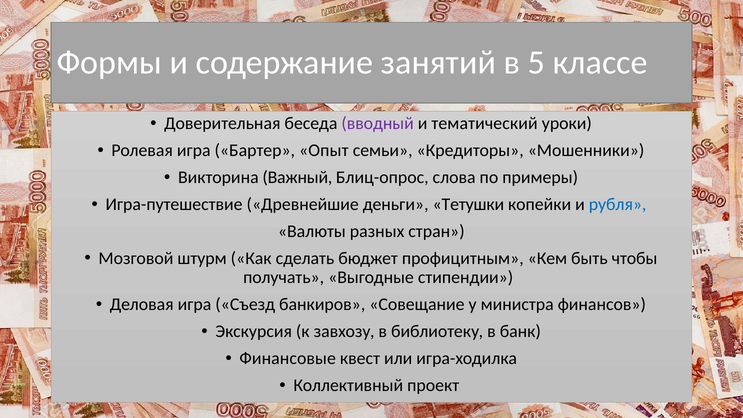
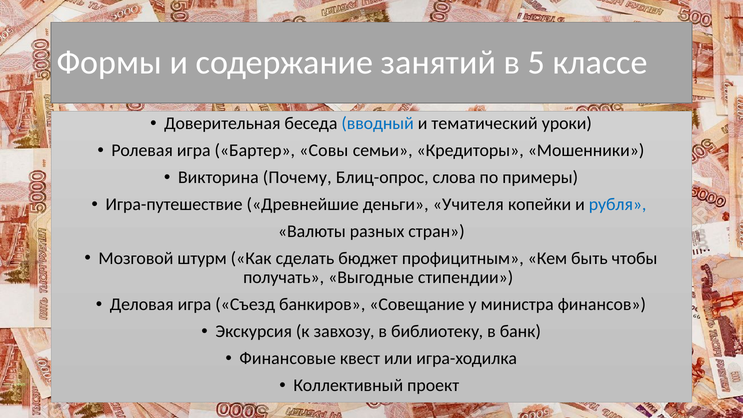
вводный colour: purple -> blue
Опыт: Опыт -> Совы
Важный: Важный -> Почему
Тетушки: Тетушки -> Учителя
